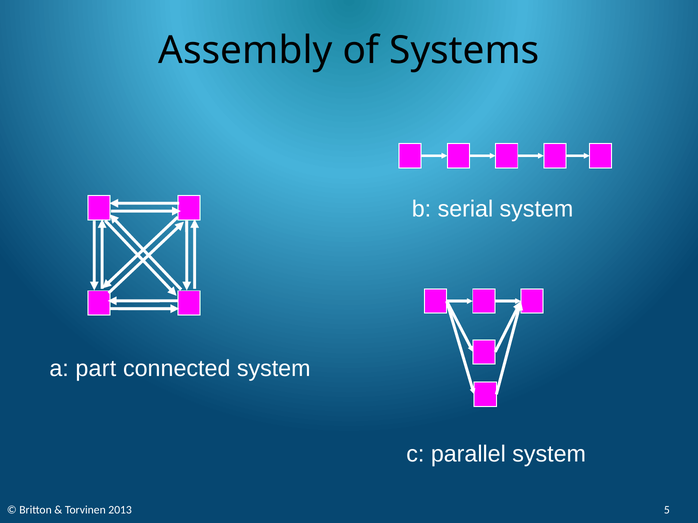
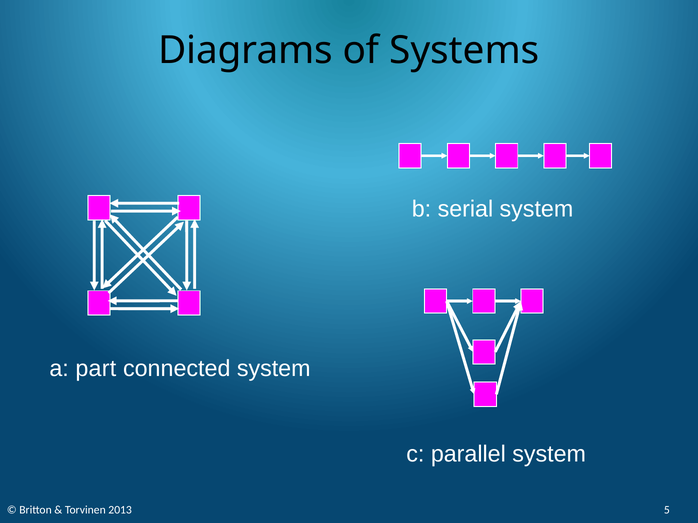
Assembly: Assembly -> Diagrams
